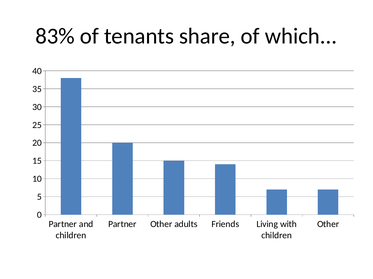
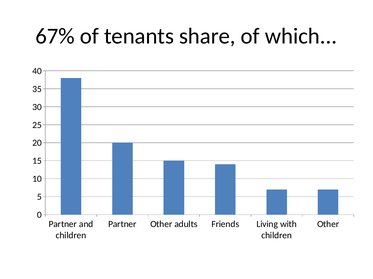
83%: 83% -> 67%
